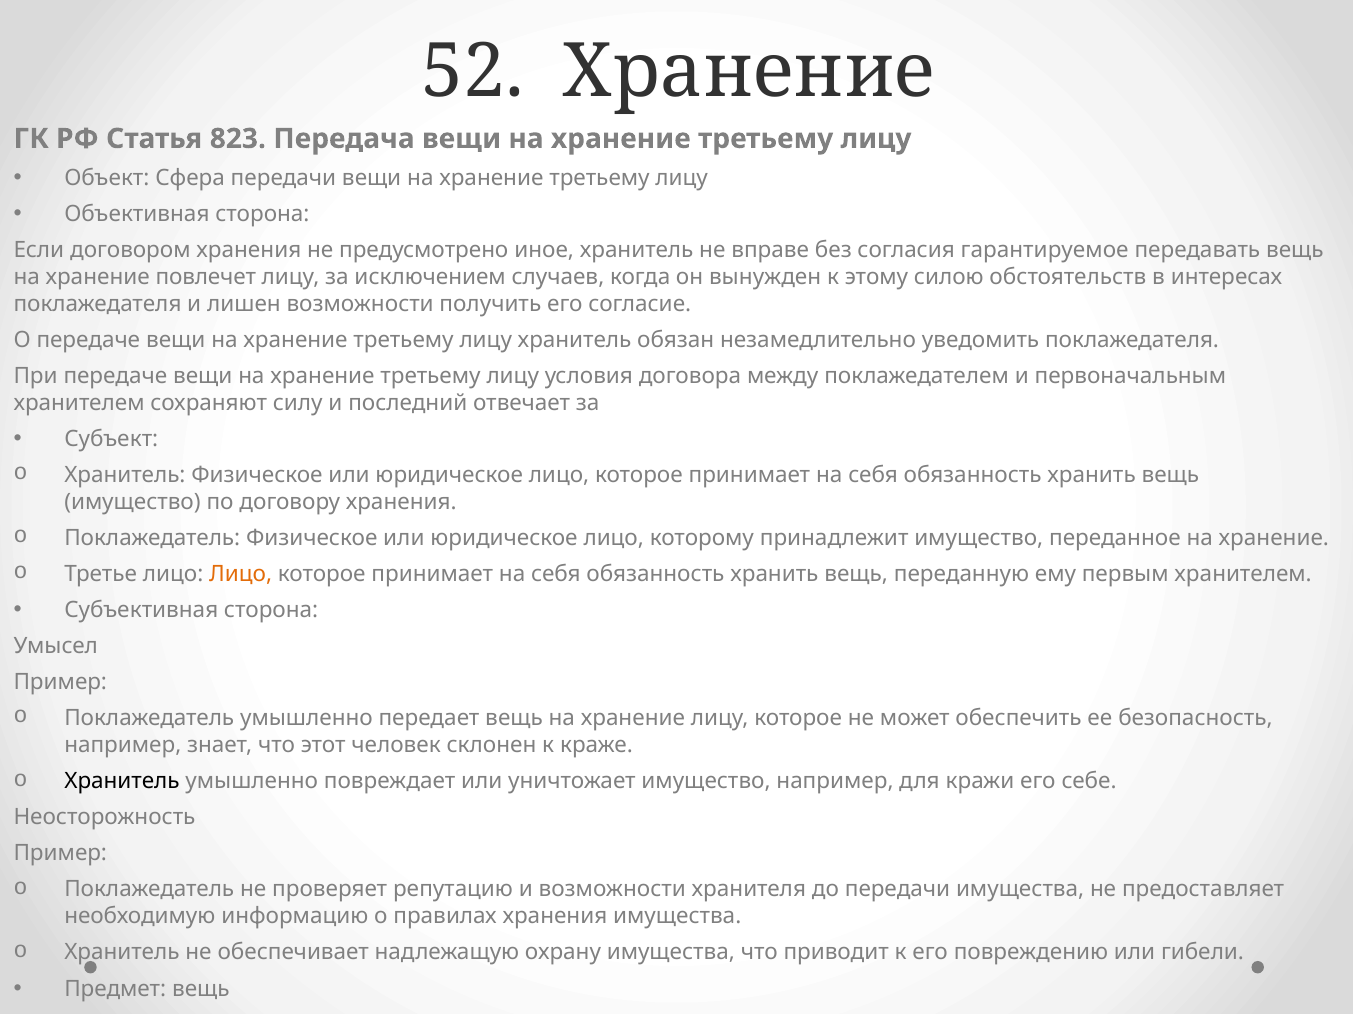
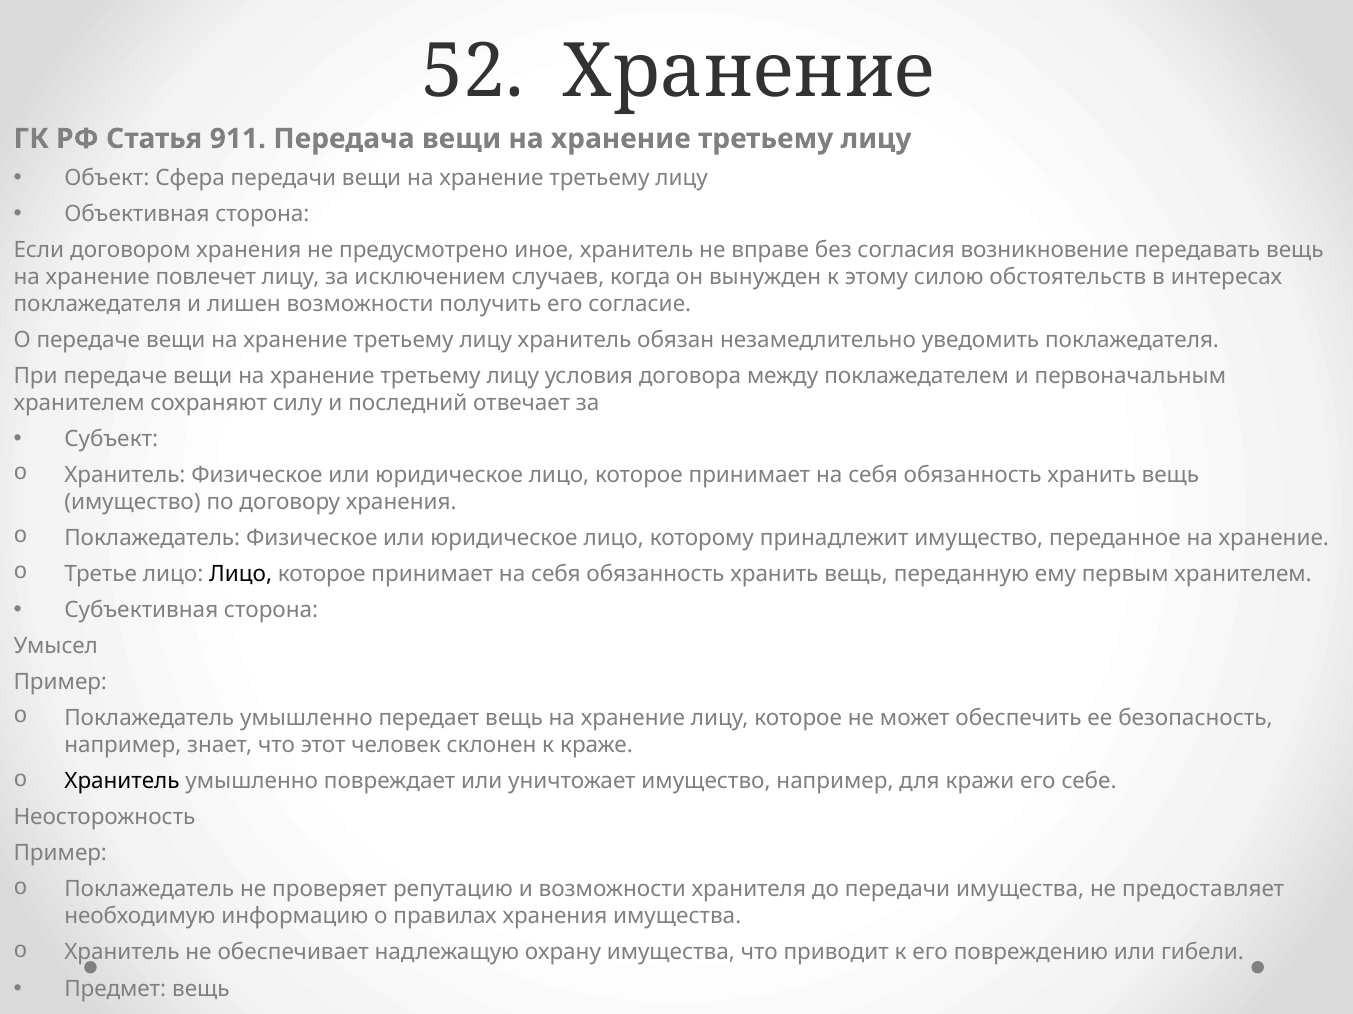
823: 823 -> 911
гарантируемое: гарантируемое -> возникновение
Лицо at (241, 575) colour: orange -> black
